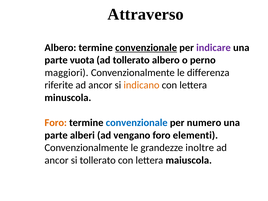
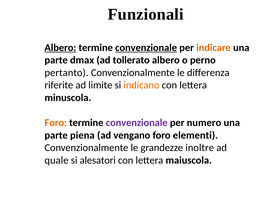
Attraverso: Attraverso -> Funzionali
Albero at (60, 48) underline: none -> present
indicare colour: purple -> orange
vuota: vuota -> dmax
maggiori: maggiori -> pertanto
riferite ad ancor: ancor -> limite
convenzionale at (137, 123) colour: blue -> purple
alberi: alberi -> piena
ancor at (57, 160): ancor -> quale
si tollerato: tollerato -> alesatori
